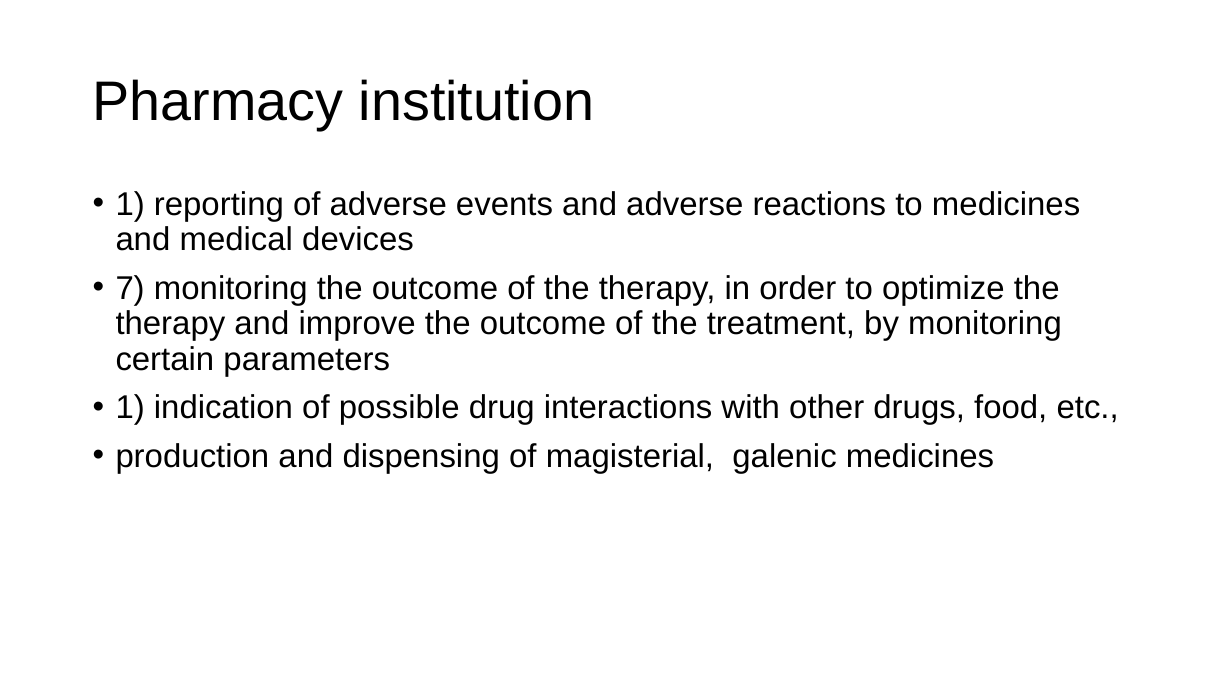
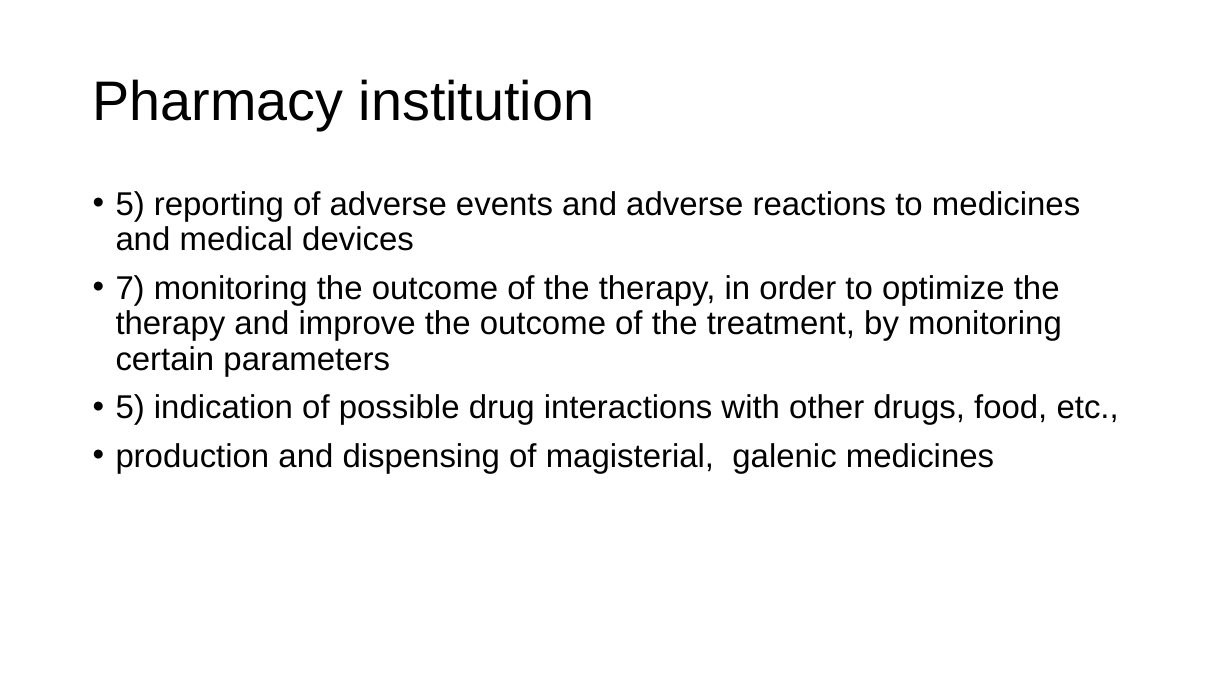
1 at (130, 204): 1 -> 5
1 at (130, 408): 1 -> 5
